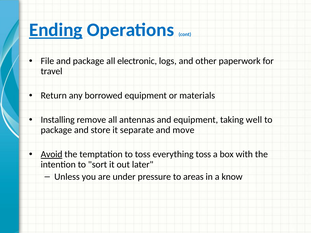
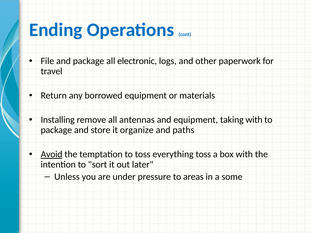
Ending underline: present -> none
taking well: well -> with
separate: separate -> organize
move: move -> paths
know: know -> some
